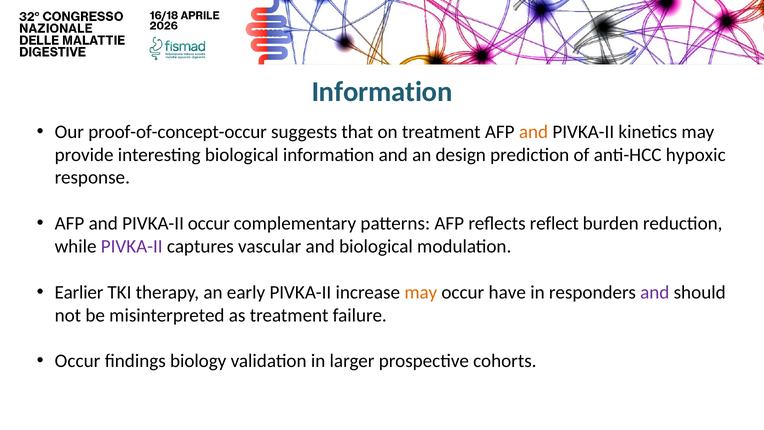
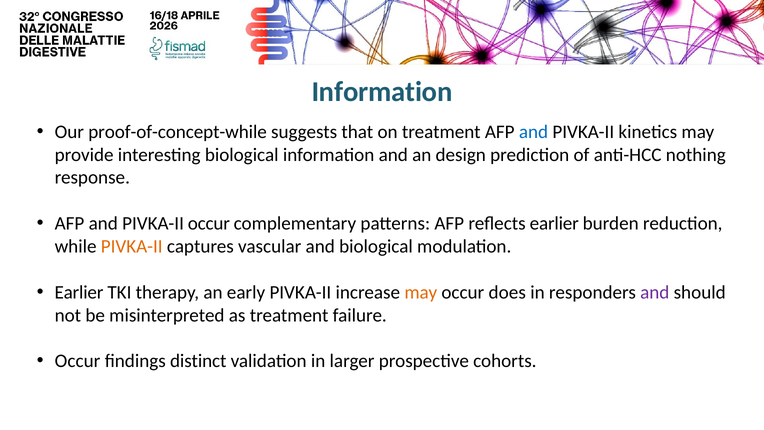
proof-of-concept-occur: proof-of-concept-occur -> proof-of-concept-while
and at (533, 132) colour: orange -> blue
hypoxic: hypoxic -> nothing
reflects reflect: reflect -> earlier
PIVKA-II at (132, 246) colour: purple -> orange
have: have -> does
biology: biology -> distinct
